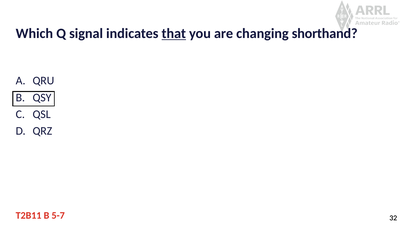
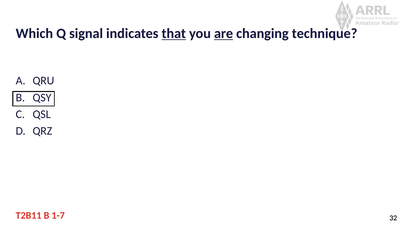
are underline: none -> present
shorthand: shorthand -> technique
5-7: 5-7 -> 1-7
